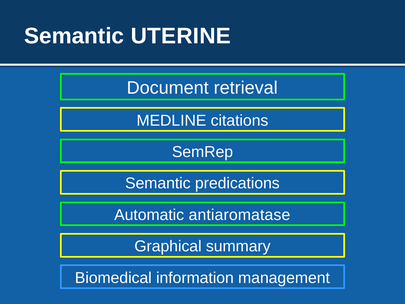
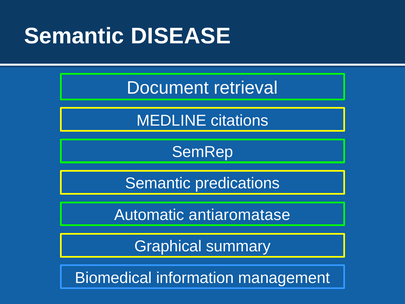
UTERINE: UTERINE -> DISEASE
